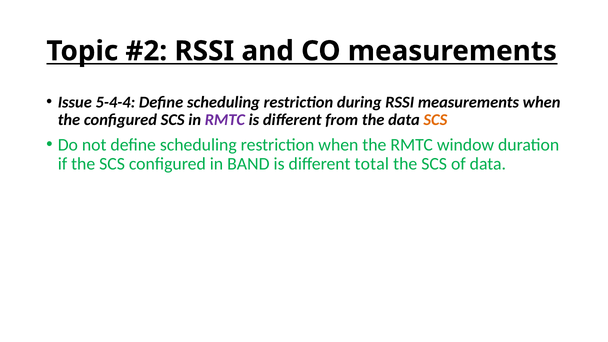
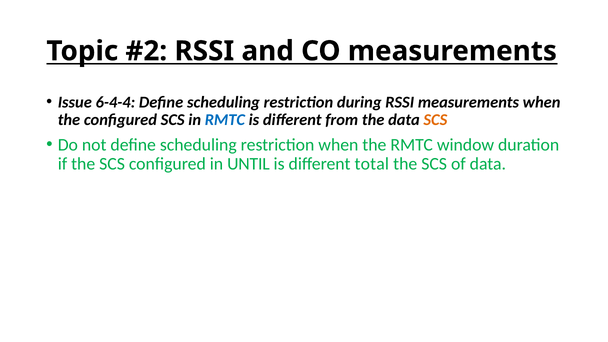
5-4-4: 5-4-4 -> 6-4-4
RMTC at (225, 120) colour: purple -> blue
BAND: BAND -> UNTIL
